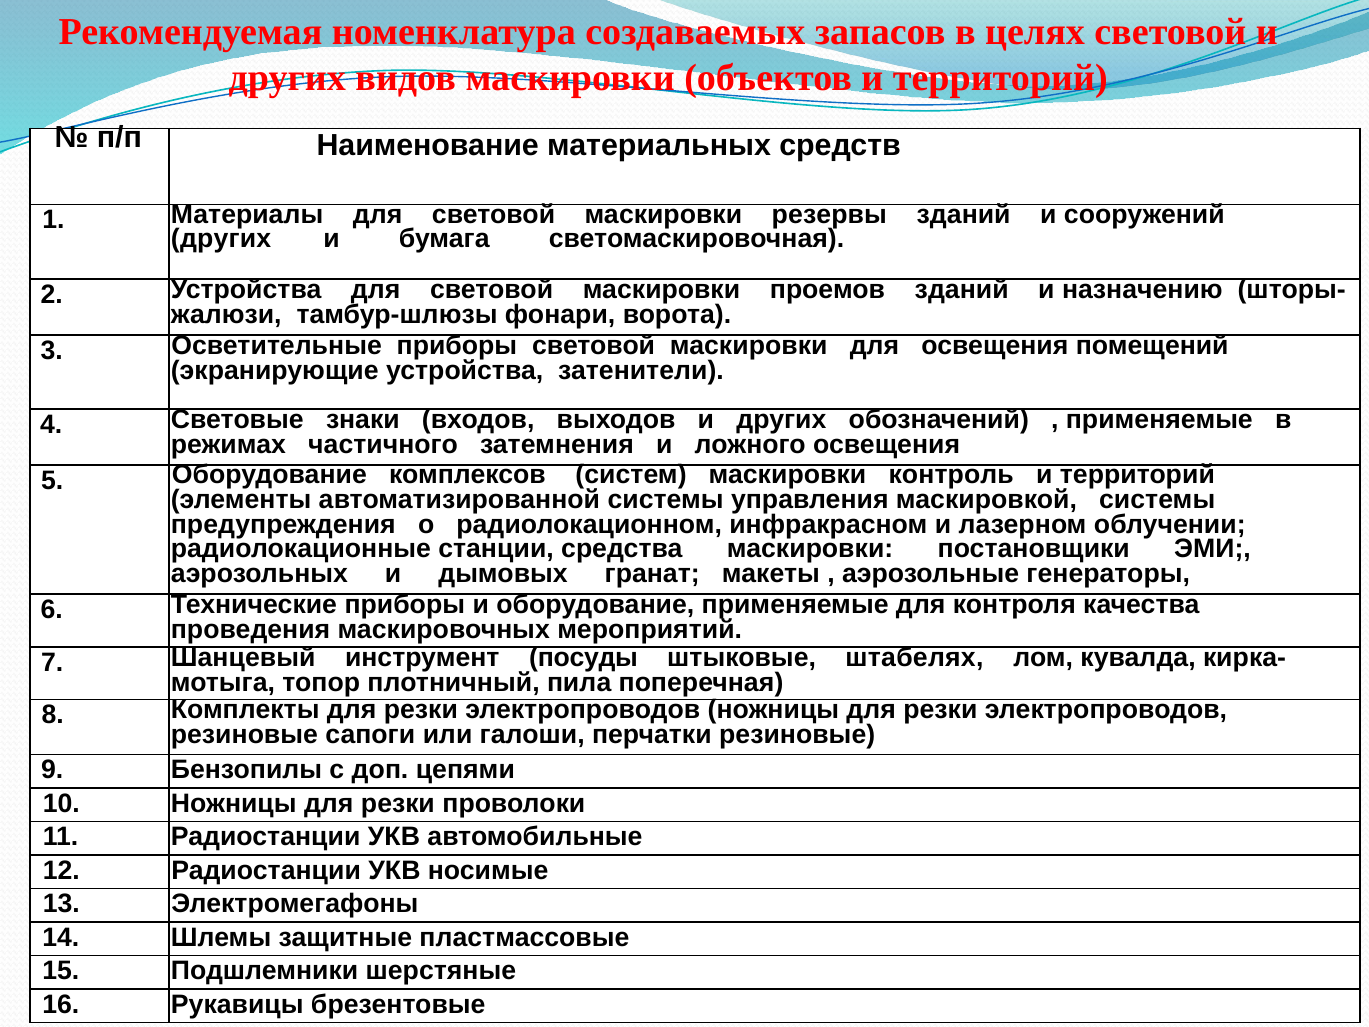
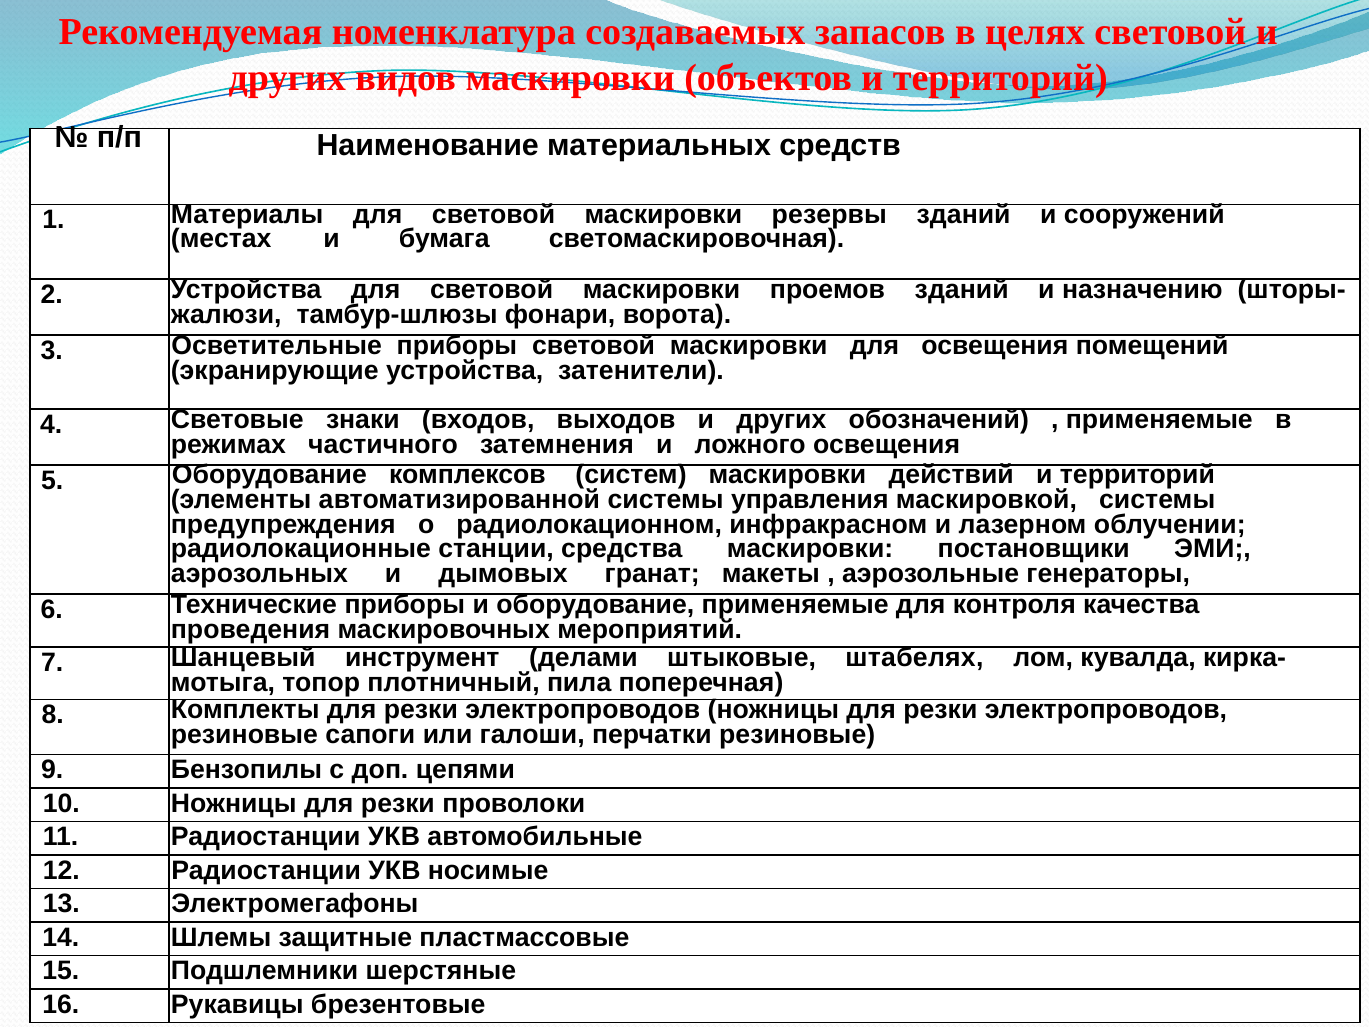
других at (221, 239): других -> местах
контроль: контроль -> действий
посуды: посуды -> делами
